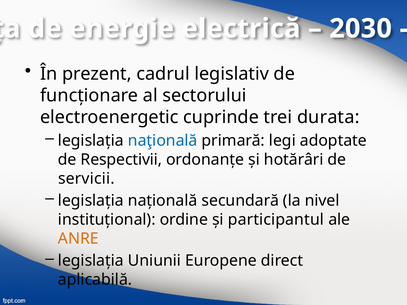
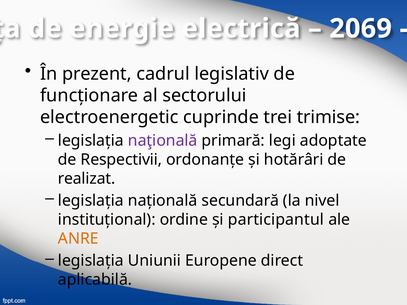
2030: 2030 -> 2069
durata: durata -> trimise
naţională at (163, 141) colour: blue -> purple
servicii: servicii -> realizat
